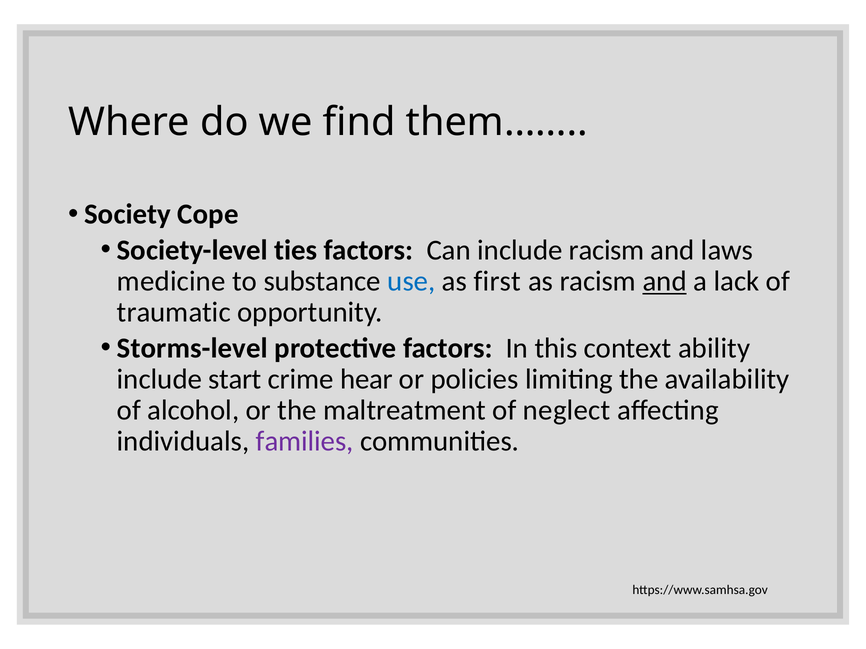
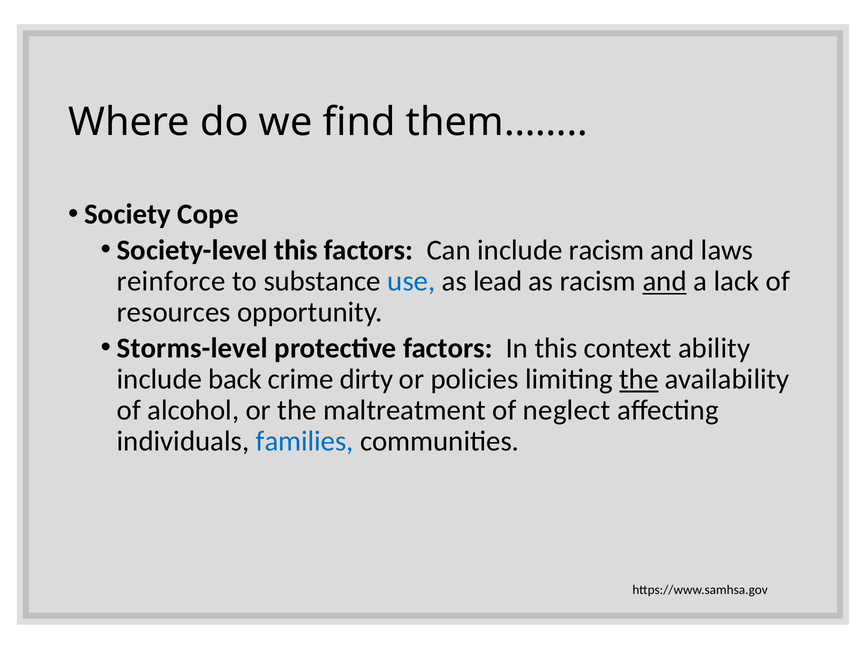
Society-level ties: ties -> this
medicine: medicine -> reinforce
first: first -> lead
traumatic: traumatic -> resources
start: start -> back
hear: hear -> dirty
the at (639, 379) underline: none -> present
families colour: purple -> blue
